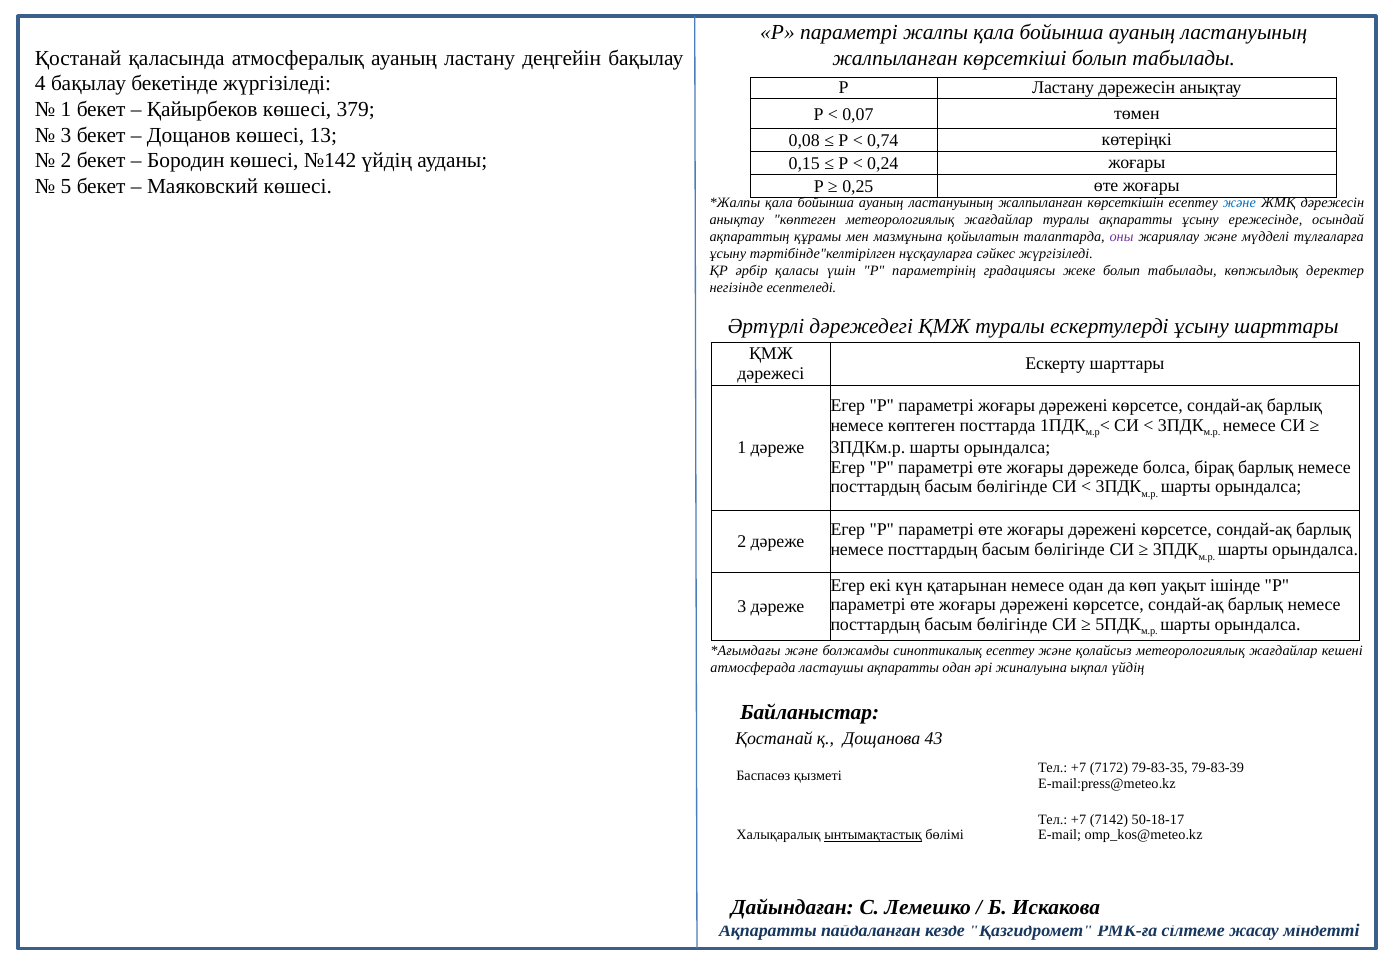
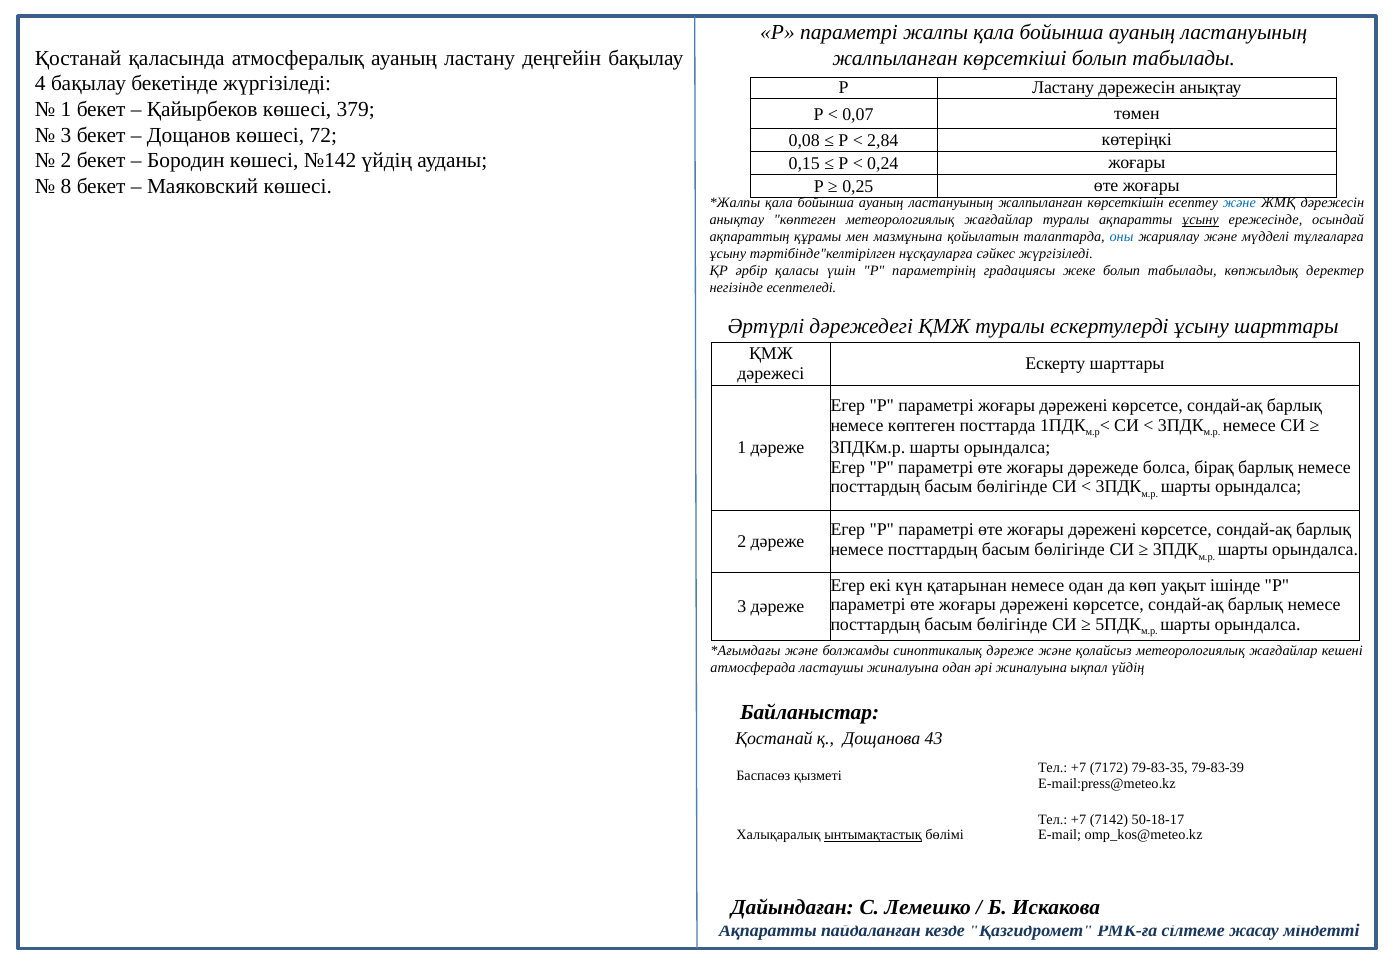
13: 13 -> 72
0,74: 0,74 -> 2,84
5: 5 -> 8
ұсыну at (1200, 220) underline: none -> present
оны colour: purple -> blue
синоптикалық есептеу: есептеу -> дәреже
ластаушы ақпаратты: ақпаратты -> жиналуына
